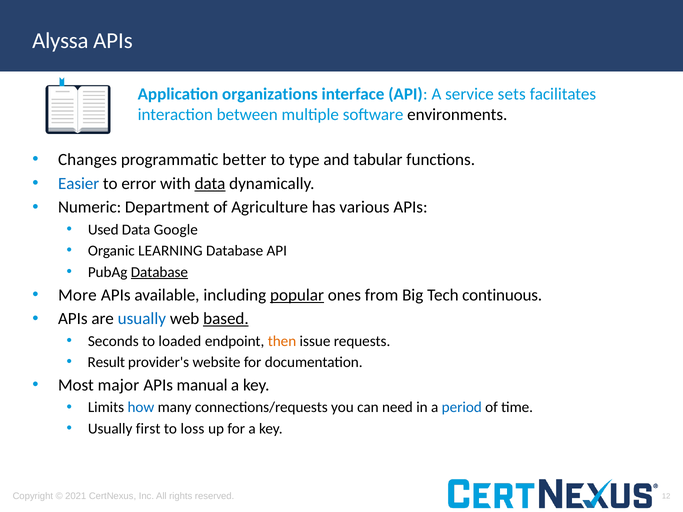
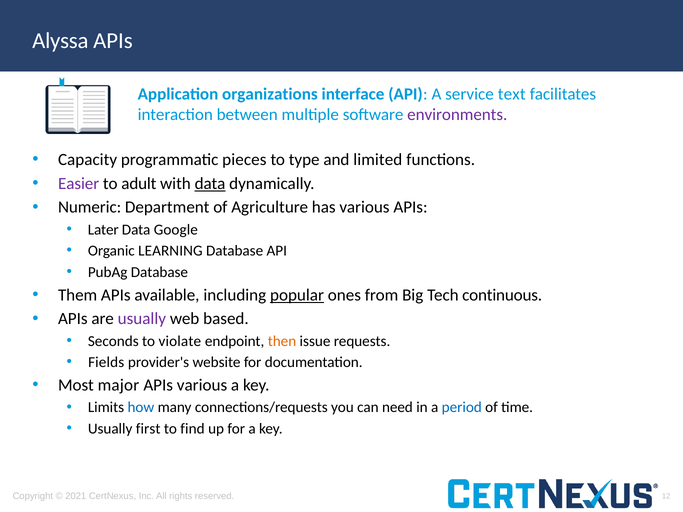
sets: sets -> text
environments colour: black -> purple
Changes: Changes -> Capacity
better: better -> pieces
tabular: tabular -> limited
Easier colour: blue -> purple
error: error -> adult
Used: Used -> Later
Database at (159, 272) underline: present -> none
More: More -> Them
usually at (142, 319) colour: blue -> purple
based underline: present -> none
loaded: loaded -> violate
Result: Result -> Fields
APIs manual: manual -> various
loss: loss -> find
